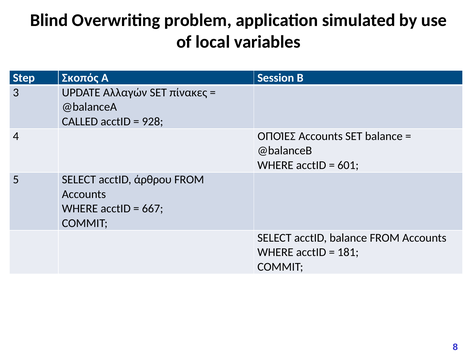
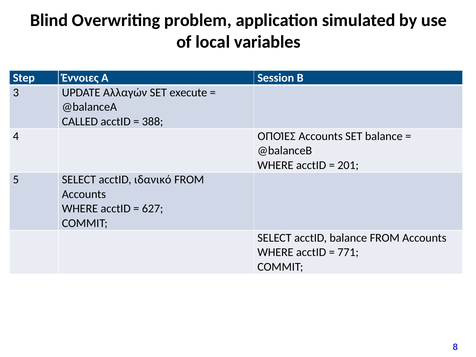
Σκοπός: Σκοπός -> Έννοιες
πίνακες: πίνακες -> execute
928: 928 -> 388
601: 601 -> 201
άρθρου: άρθρου -> ιδανικό
667: 667 -> 627
181: 181 -> 771
